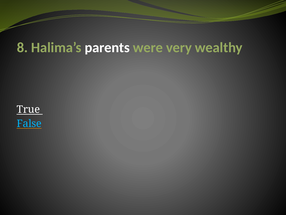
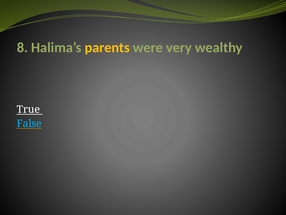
parents colour: white -> yellow
